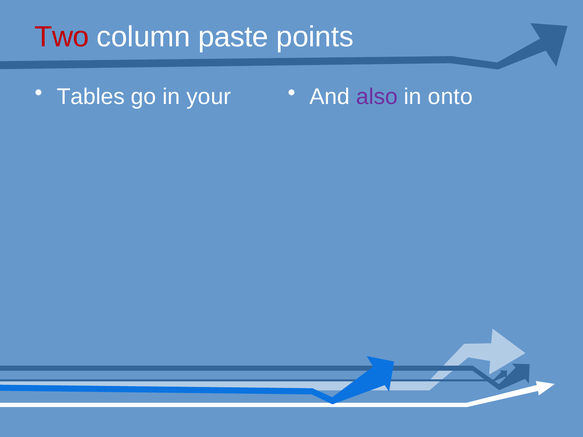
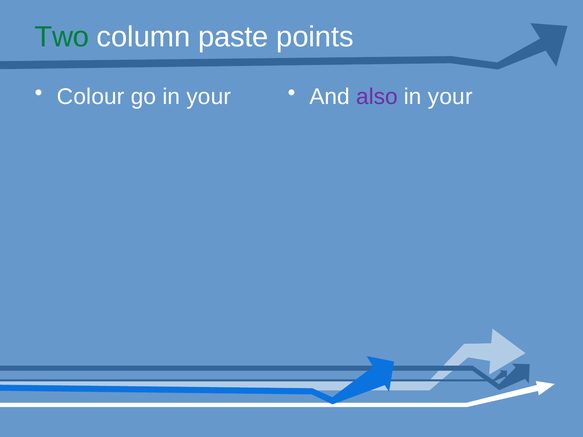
Two colour: red -> green
Tables: Tables -> Colour
onto at (450, 97): onto -> your
